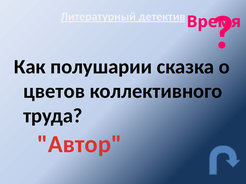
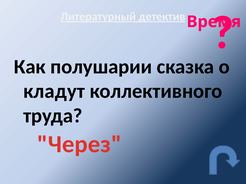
цветов: цветов -> кладут
Автор: Автор -> Через
